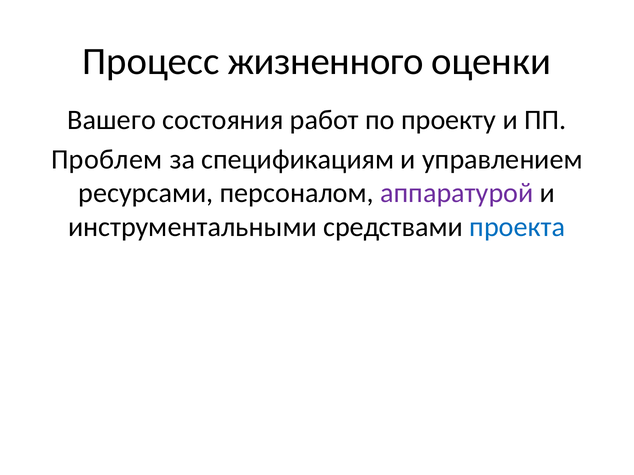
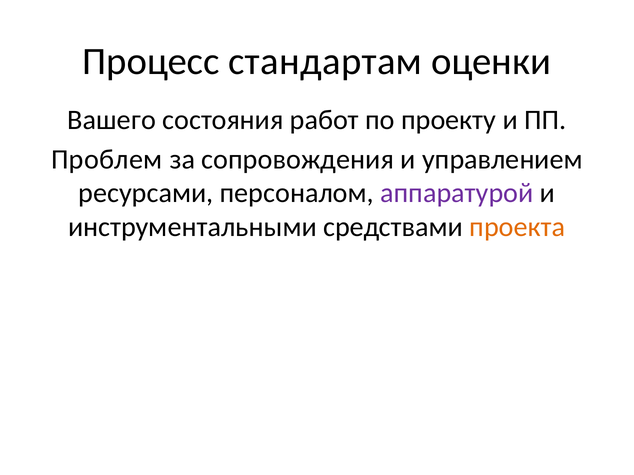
жизненного: жизненного -> стандартам
спецификациям: спецификациям -> сопровождения
проекта colour: blue -> orange
